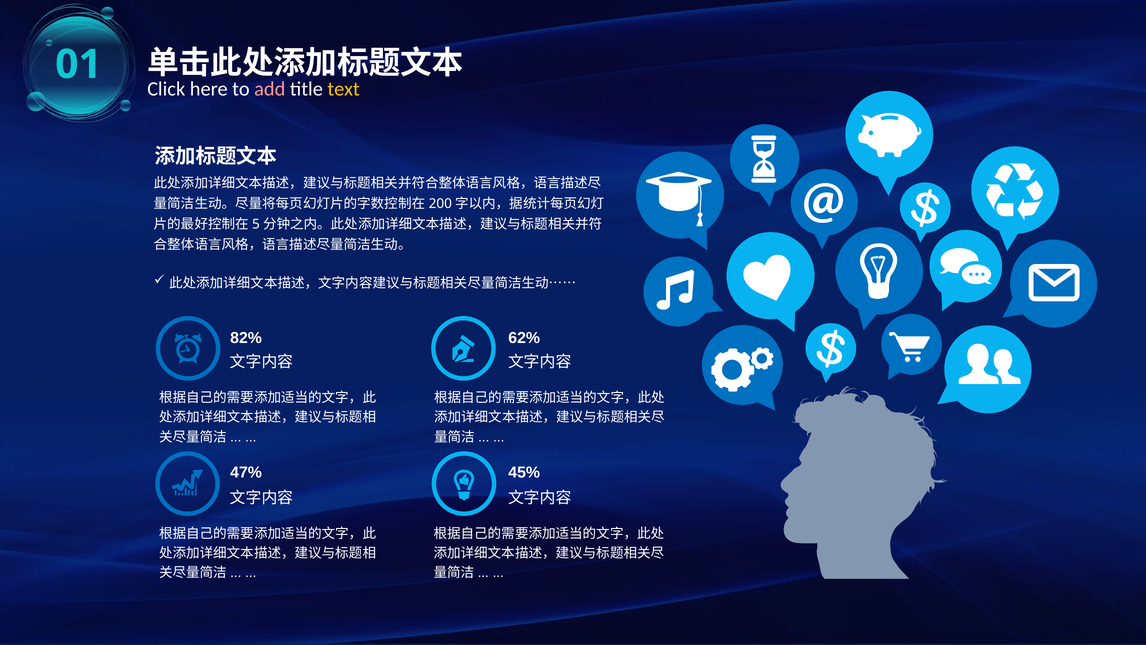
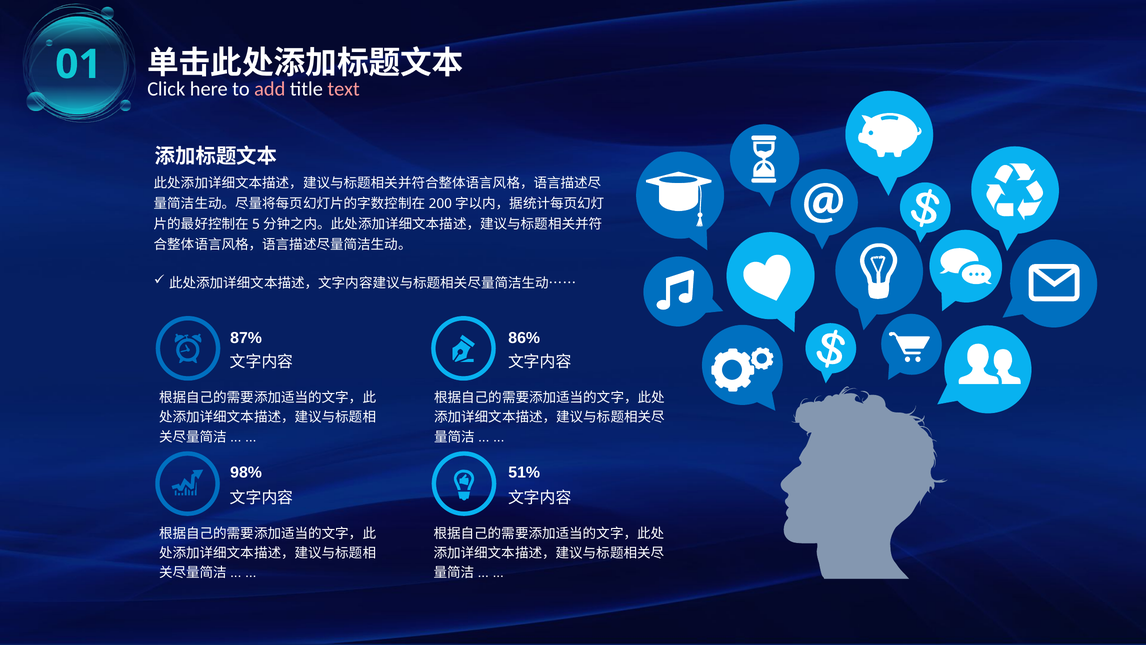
text colour: yellow -> pink
82%: 82% -> 87%
62%: 62% -> 86%
47%: 47% -> 98%
45%: 45% -> 51%
